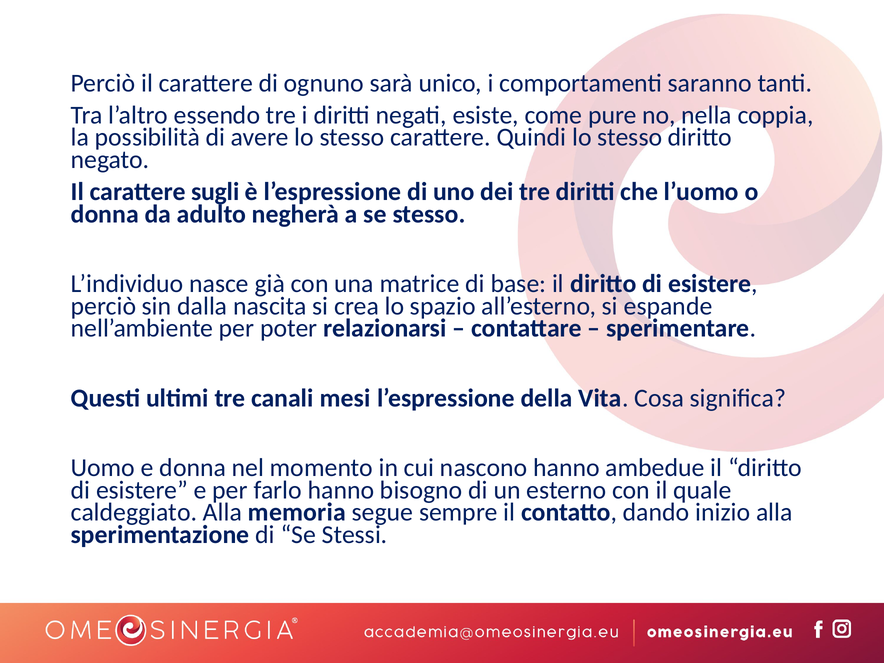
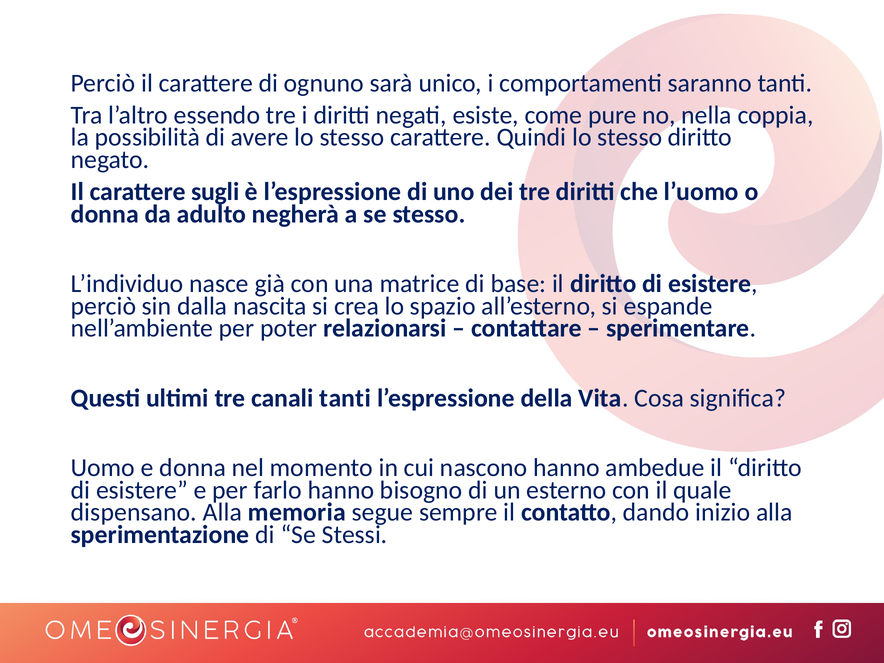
canali mesi: mesi -> tanti
caldeggiato: caldeggiato -> dispensano
